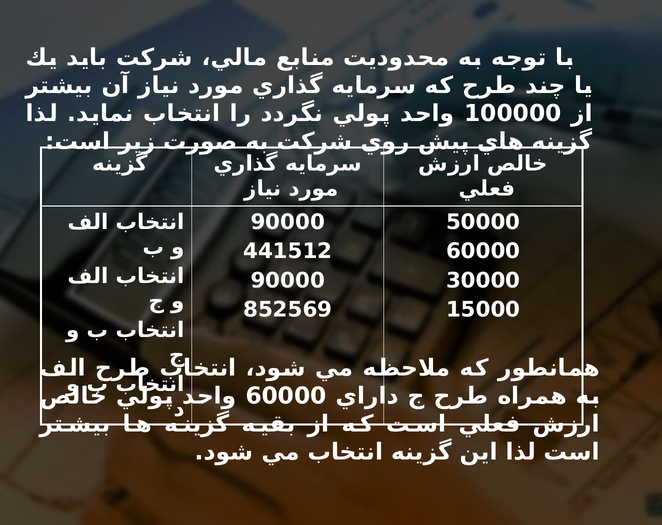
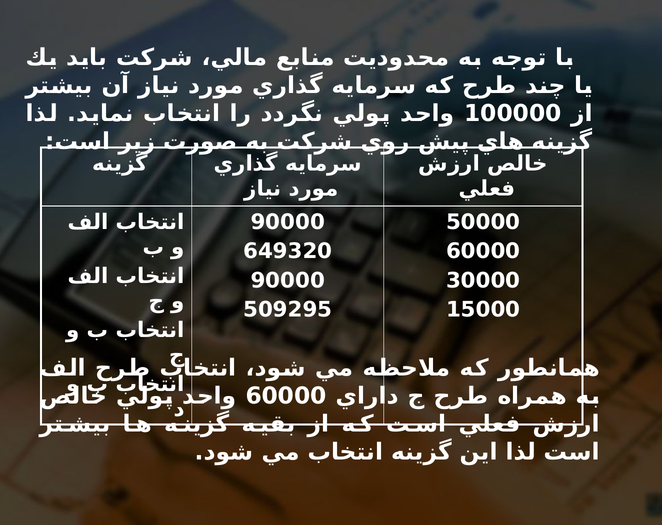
441512: 441512 -> 649320
852569: 852569 -> 509295
